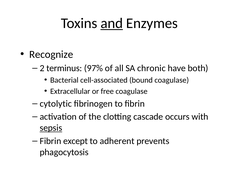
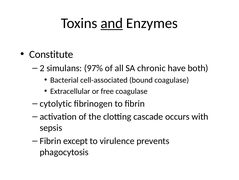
Recognize: Recognize -> Constitute
terminus: terminus -> simulans
sepsis underline: present -> none
adherent: adherent -> virulence
